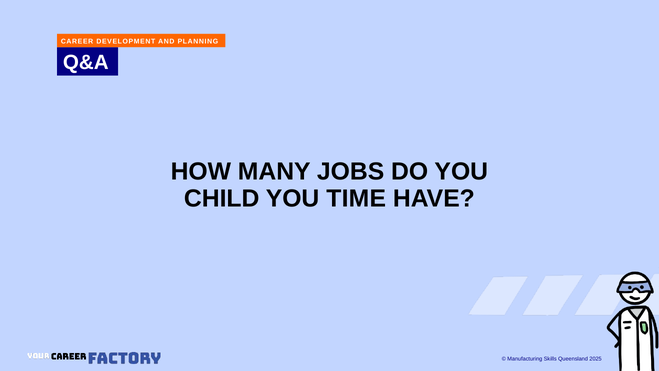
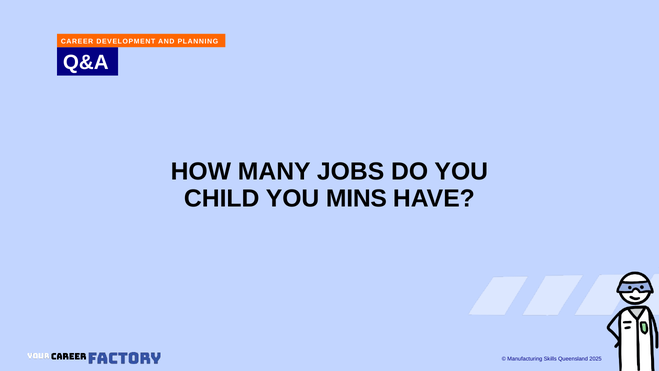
TIME: TIME -> MINS
